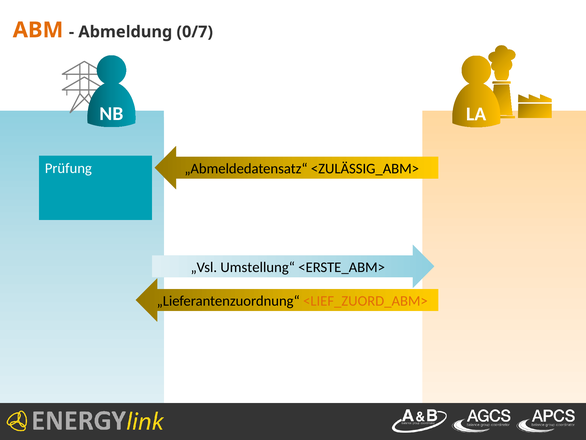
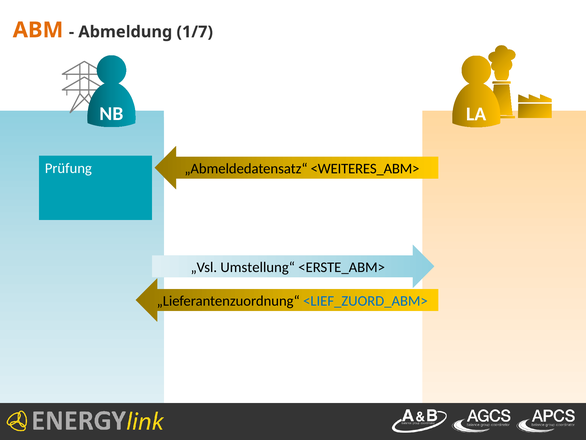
0/7: 0/7 -> 1/7
<ZULÄSSIG_ABM>: <ZULÄSSIG_ABM> -> <WEITERES_ABM>
<LIEF_ZUORD_ABM> colour: orange -> blue
